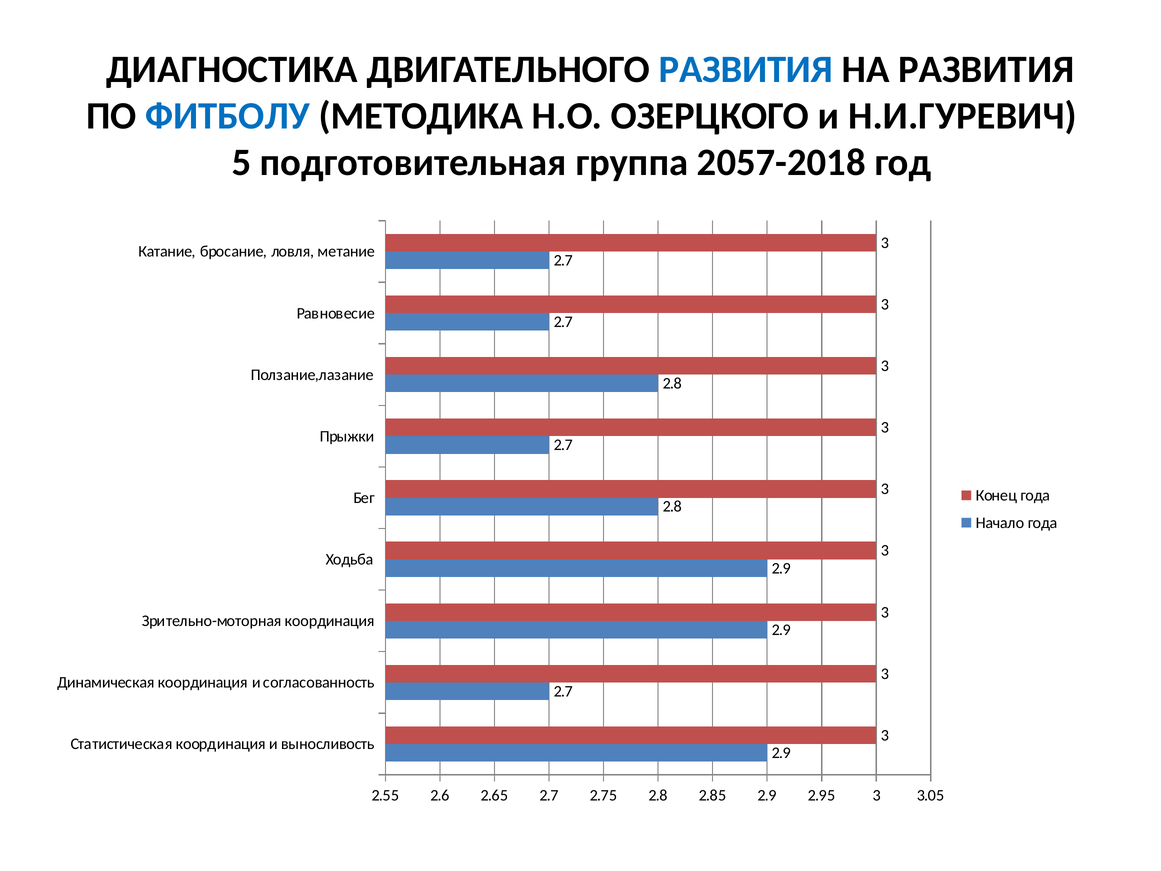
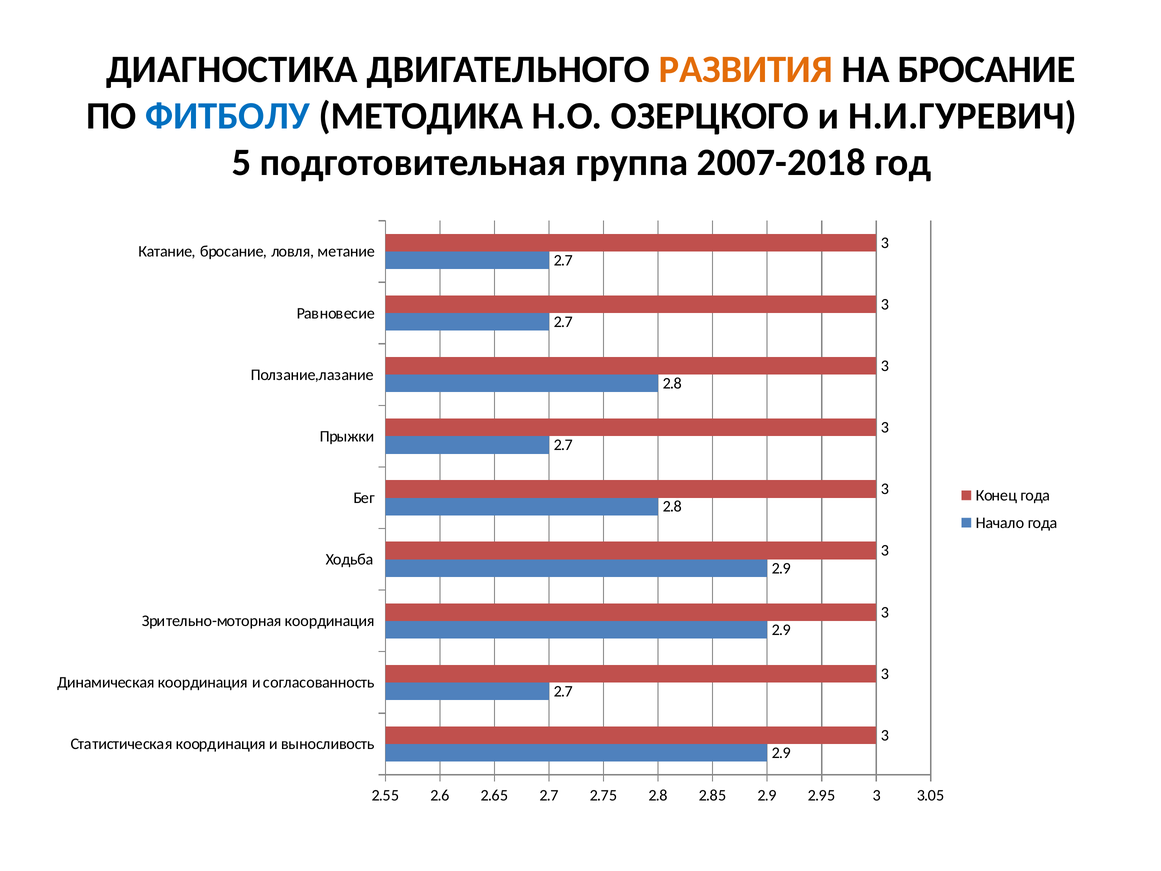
РАЗВИТИЯ at (746, 70) colour: blue -> orange
НА РАЗВИТИЯ: РАЗВИТИЯ -> БРОСАНИЕ
2057-2018: 2057-2018 -> 2007-2018
